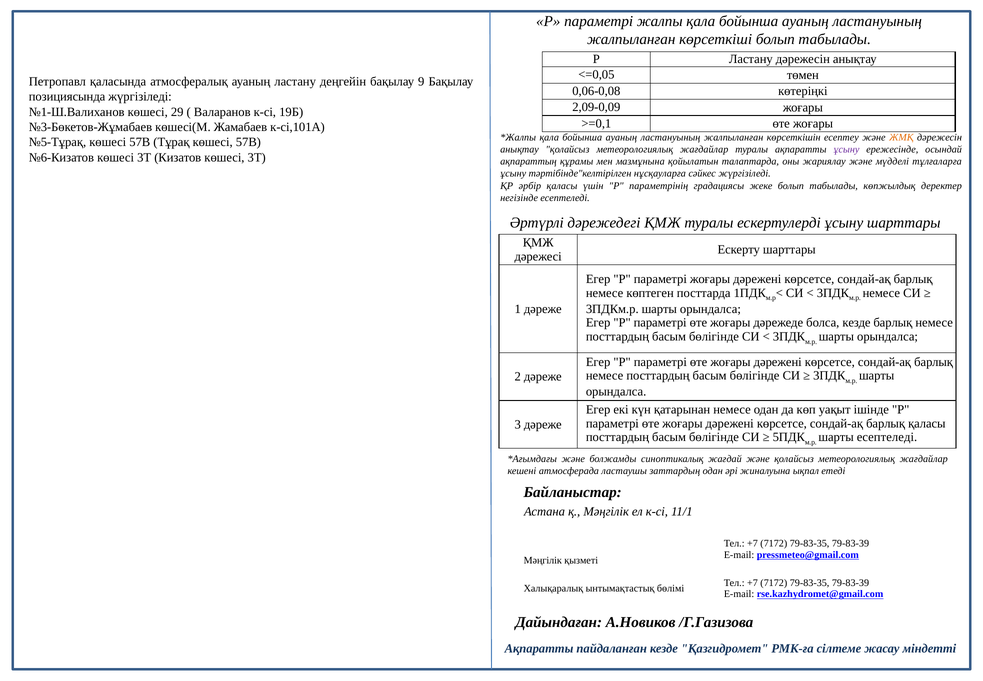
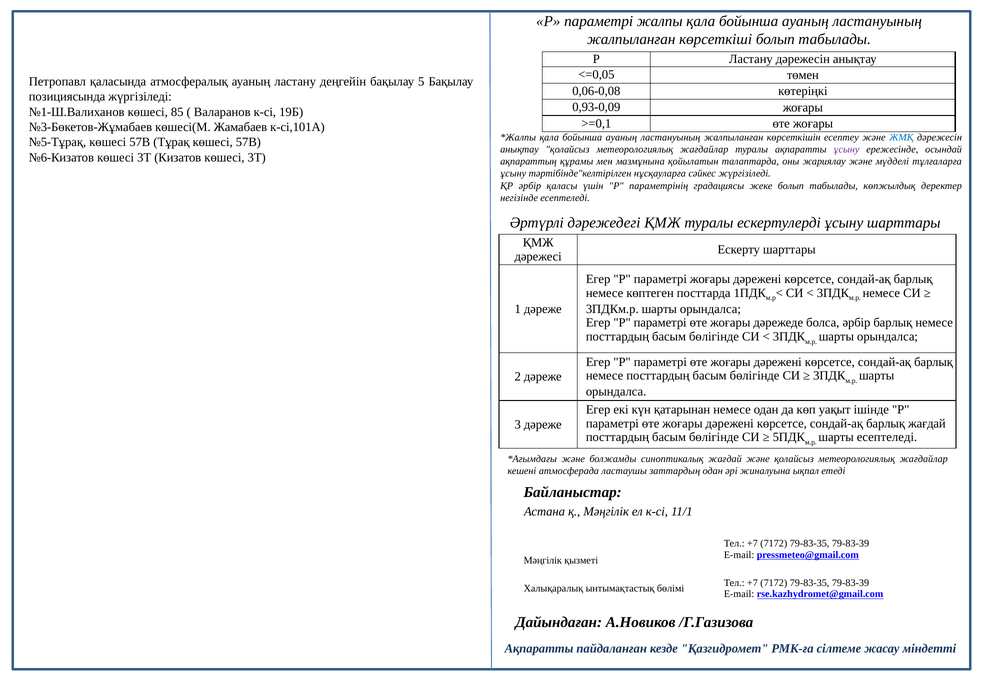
9: 9 -> 5
2,09-0,09: 2,09-0,09 -> 0,93-0,09
29: 29 -> 85
ЖМҚ colour: orange -> blue
болса кезде: кезде -> әрбір
барлық қаласы: қаласы -> жағдай
